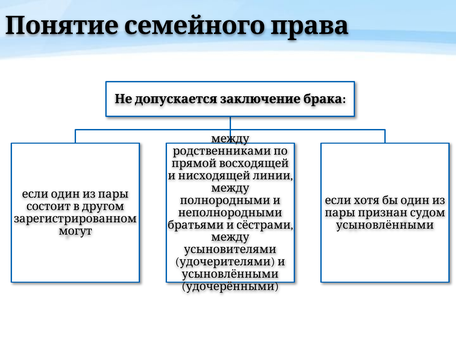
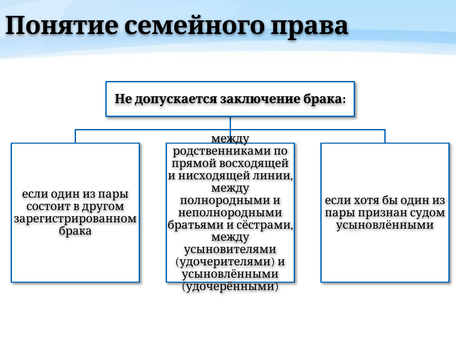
могут: могут -> брака
